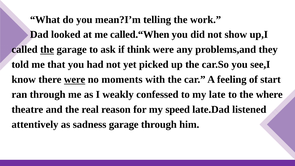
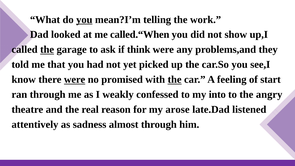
you at (84, 20) underline: none -> present
moments: moments -> promised
the at (175, 80) underline: none -> present
late: late -> into
where: where -> angry
speed: speed -> arose
sadness garage: garage -> almost
